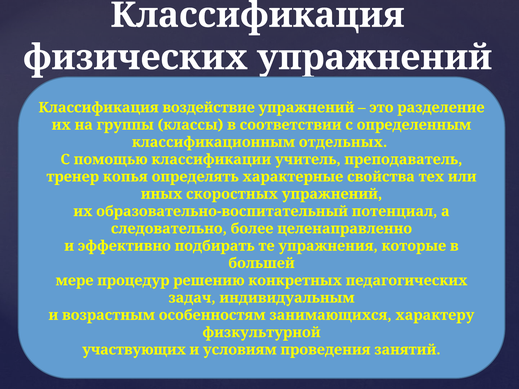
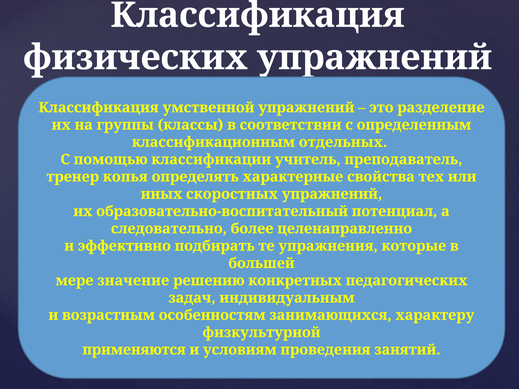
воздействие: воздействие -> умственной
процедур: процедур -> значение
участвующих: участвующих -> применяются
